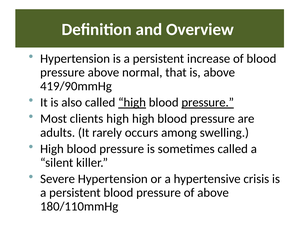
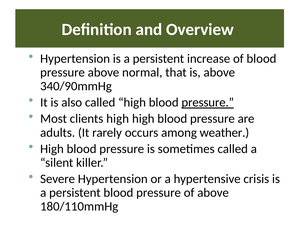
419/90mmHg: 419/90mmHg -> 340/90mmHg
high at (132, 103) underline: present -> none
swelling: swelling -> weather
